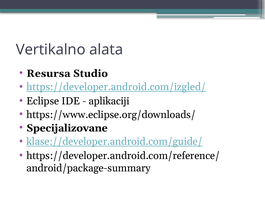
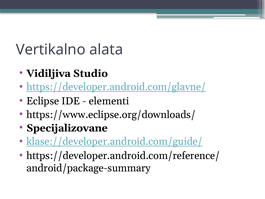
Resursa: Resursa -> Vidiljiva
https://developer.android.com/izgled/: https://developer.android.com/izgled/ -> https://developer.android.com/glavne/
aplikaciji: aplikaciji -> elementi
